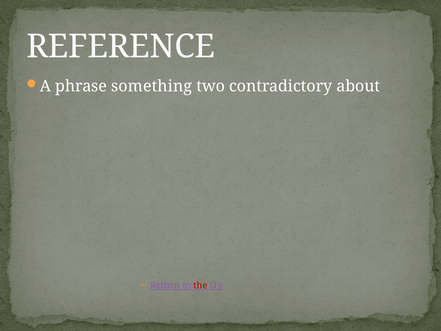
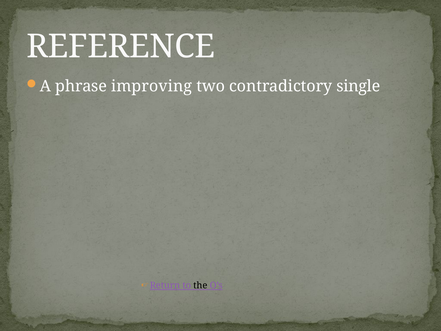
something: something -> improving
about: about -> single
the colour: red -> black
